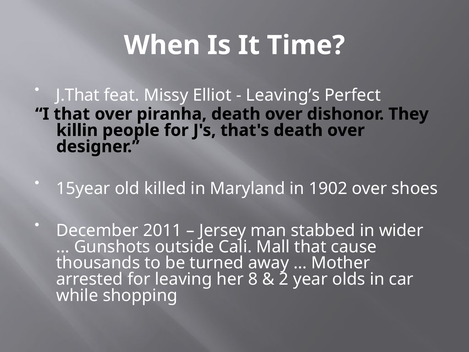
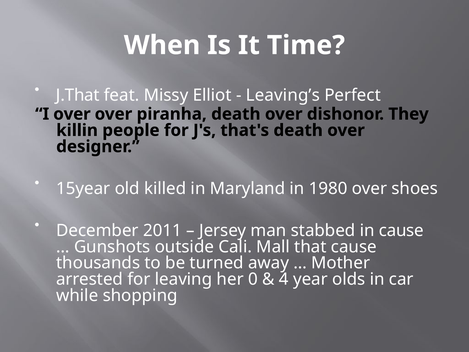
I that: that -> over
1902: 1902 -> 1980
in wider: wider -> cause
8: 8 -> 0
2: 2 -> 4
